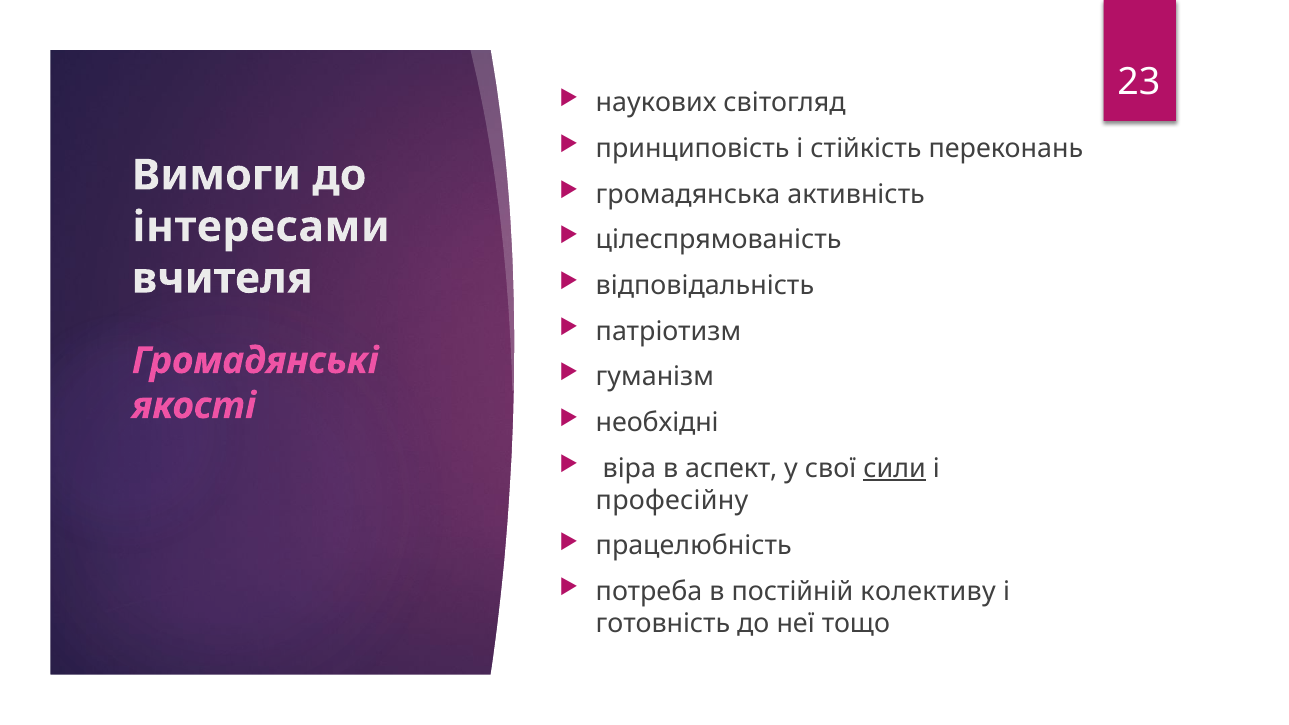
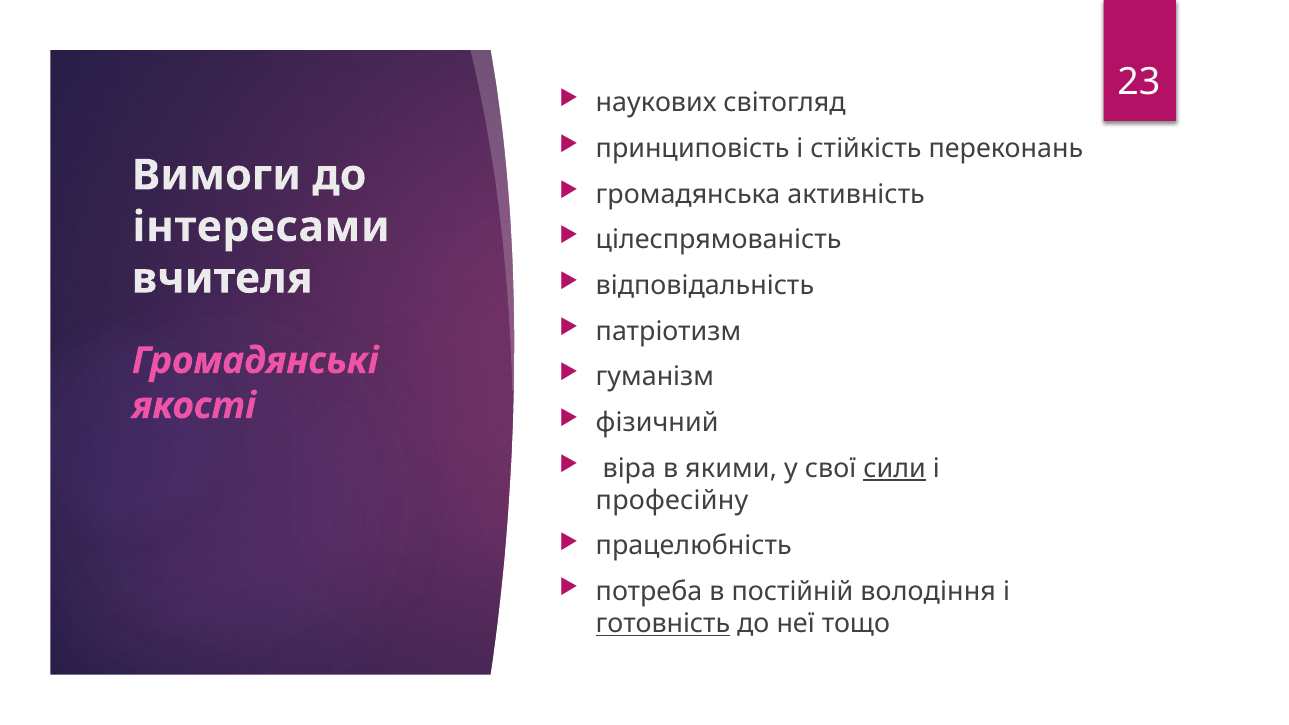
необхідні: необхідні -> фізичний
аспект: аспект -> якими
колективу: колективу -> володіння
готовність underline: none -> present
